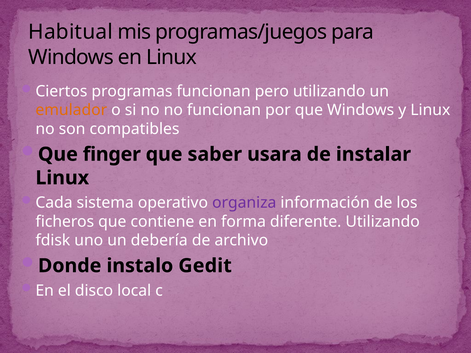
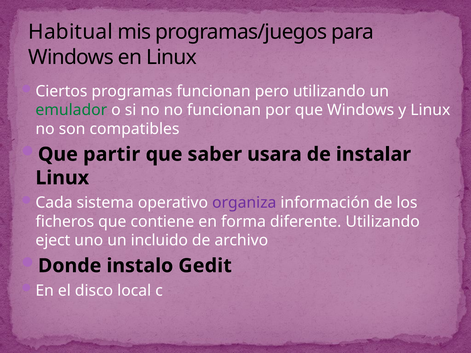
emulador colour: orange -> green
finger: finger -> partir
fdisk: fdisk -> eject
debería: debería -> incluido
